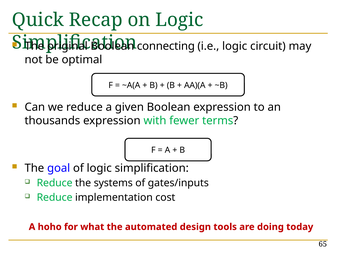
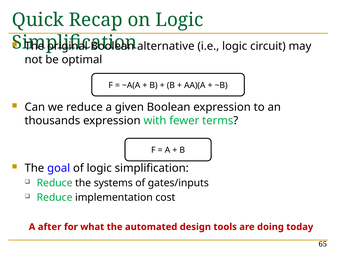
connecting: connecting -> alternative
hoho: hoho -> after
